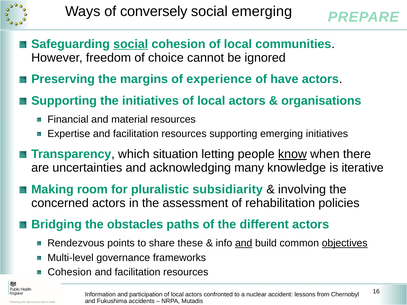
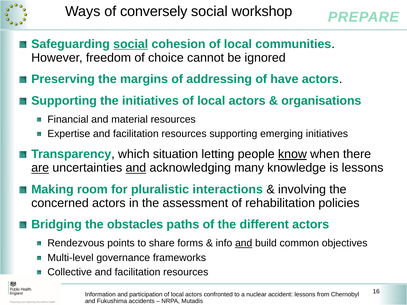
social emerging: emerging -> workshop
experience: experience -> addressing
are underline: none -> present
and at (136, 168) underline: none -> present
is iterative: iterative -> lessons
subsidiarity: subsidiarity -> interactions
these: these -> forms
objectives underline: present -> none
Cohesion at (70, 272): Cohesion -> Collective
